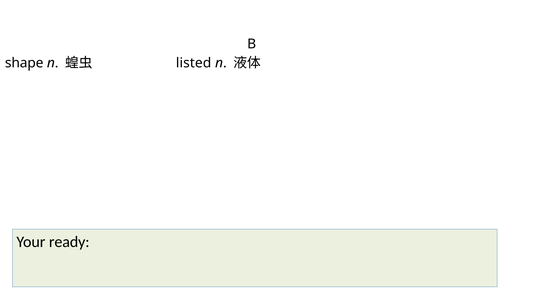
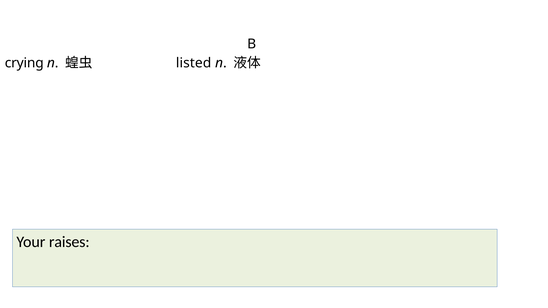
shape: shape -> crying
ready: ready -> raises
